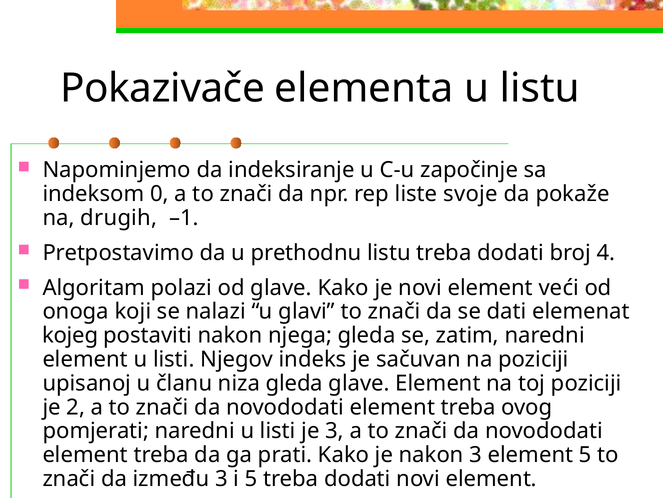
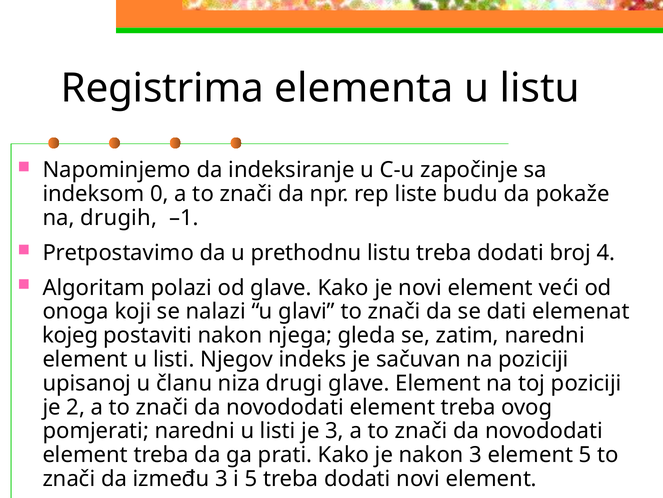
Pokazivače: Pokazivače -> Registrima
svoje: svoje -> budu
niza gleda: gleda -> drugi
